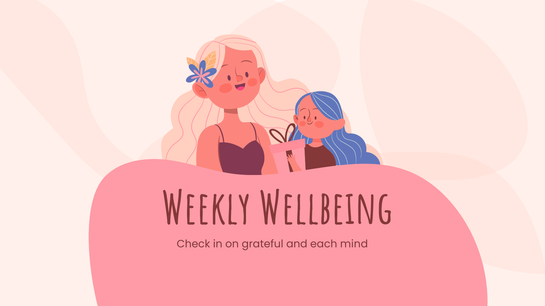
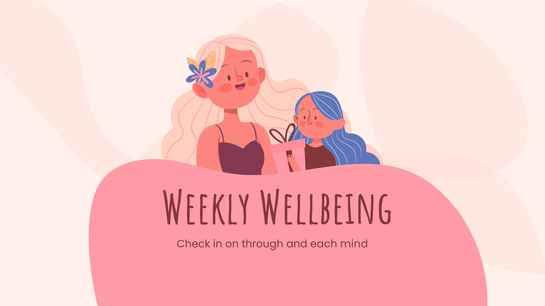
grateful: grateful -> through
